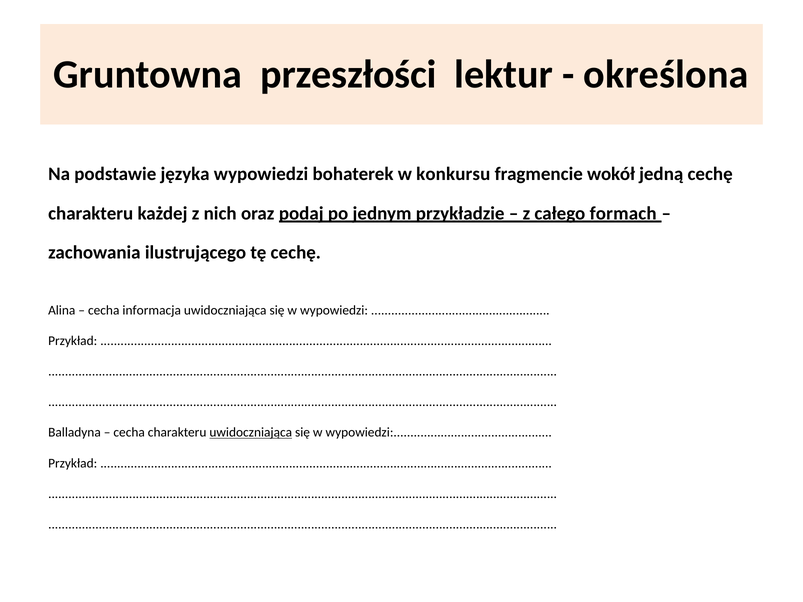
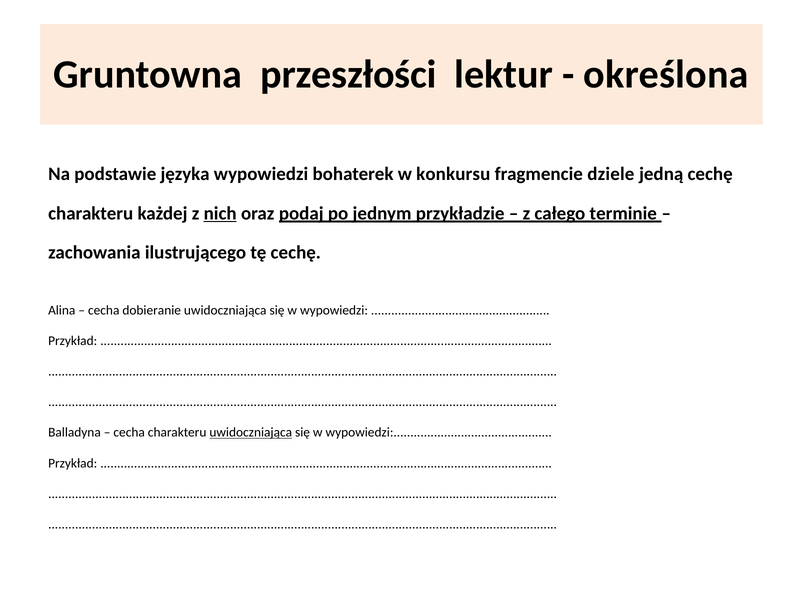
wokół: wokół -> dziele
nich underline: none -> present
formach: formach -> terminie
informacja: informacja -> dobieranie
